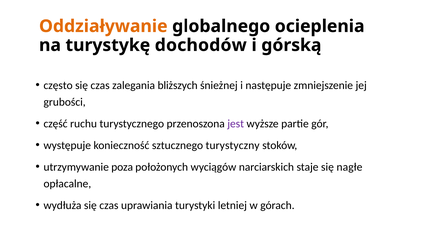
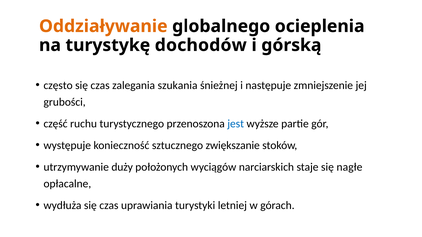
bliższych: bliższych -> szukania
jest colour: purple -> blue
turystyczny: turystyczny -> zwiększanie
poza: poza -> duży
